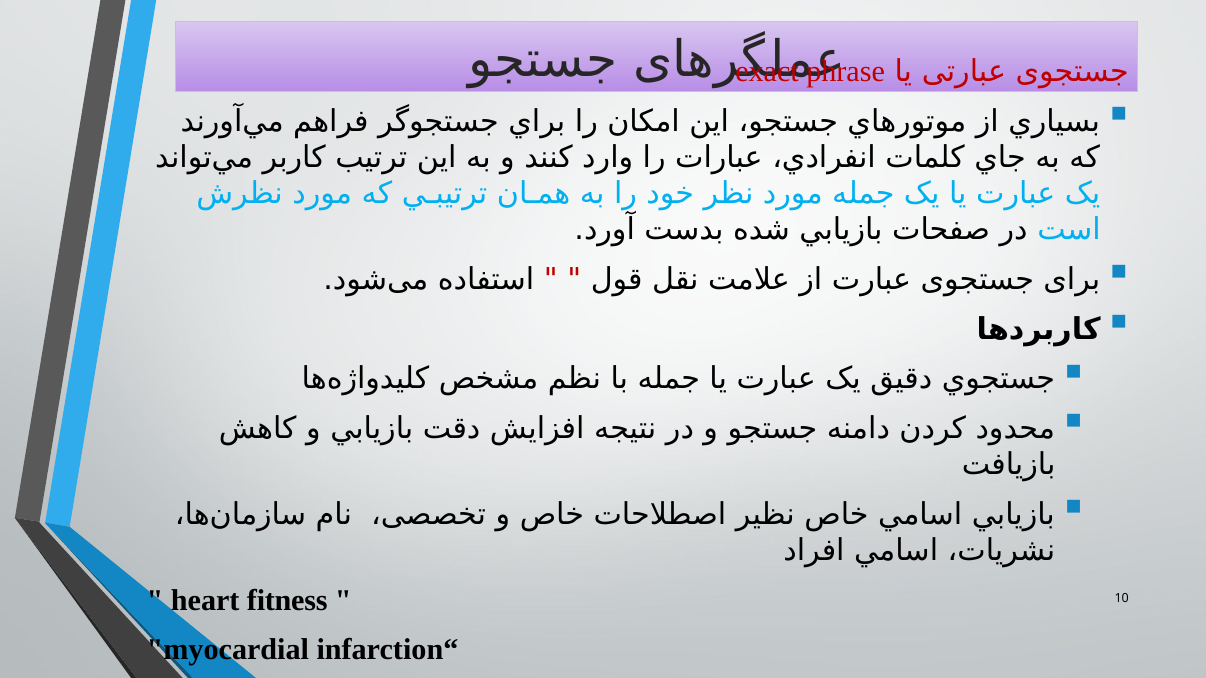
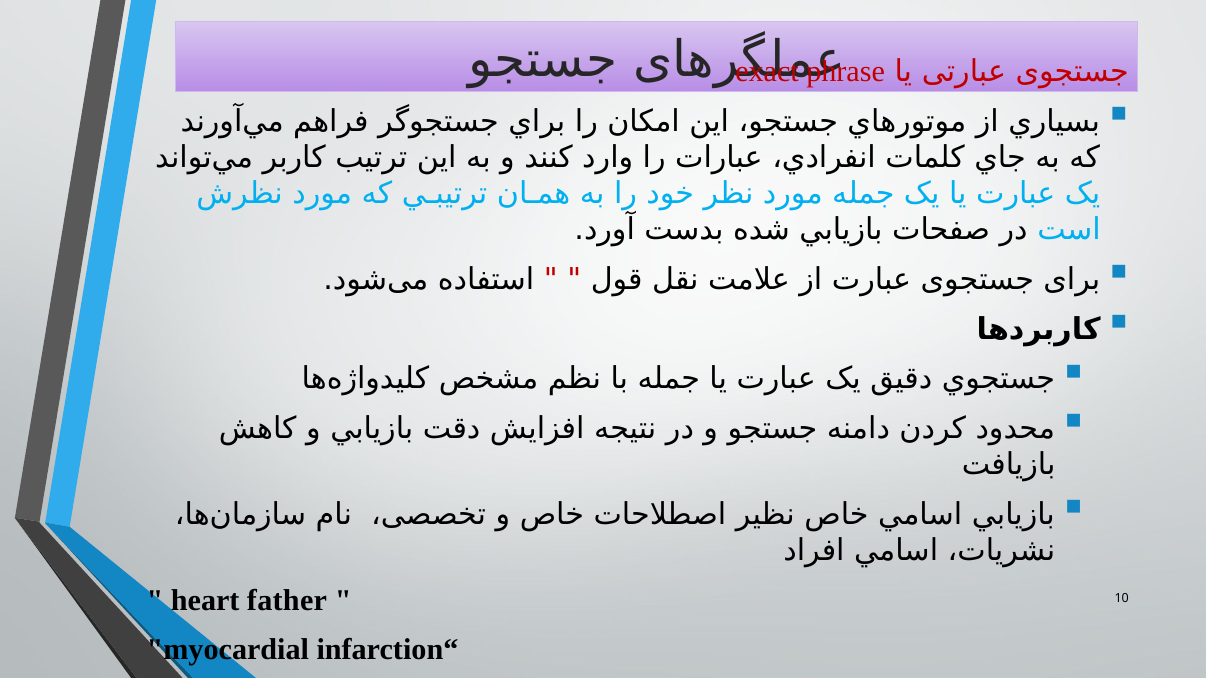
fitness: fitness -> father
